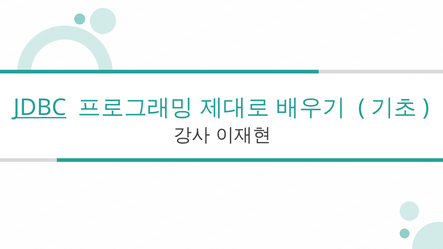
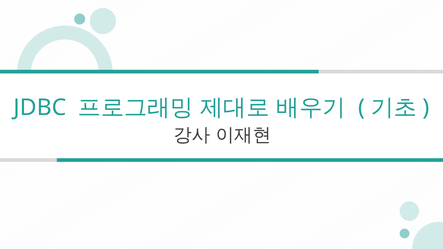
JDBC underline: present -> none
